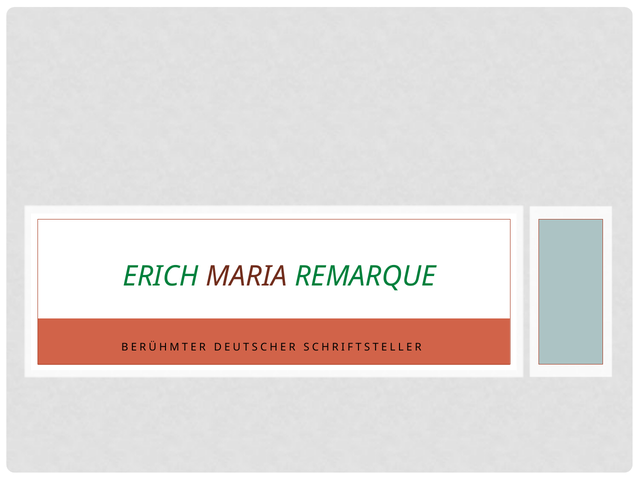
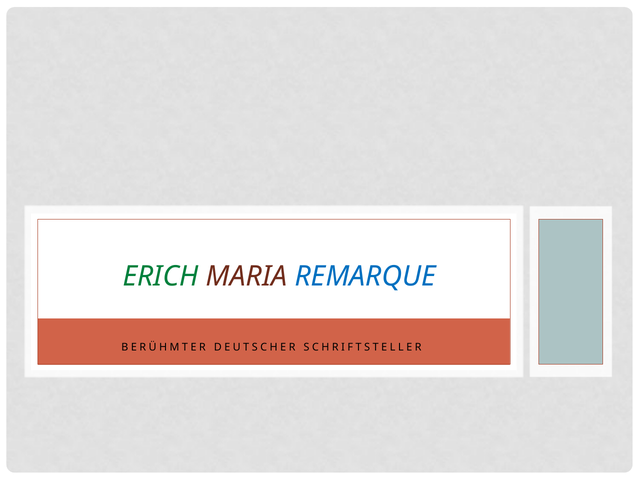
REMARQUE colour: green -> blue
